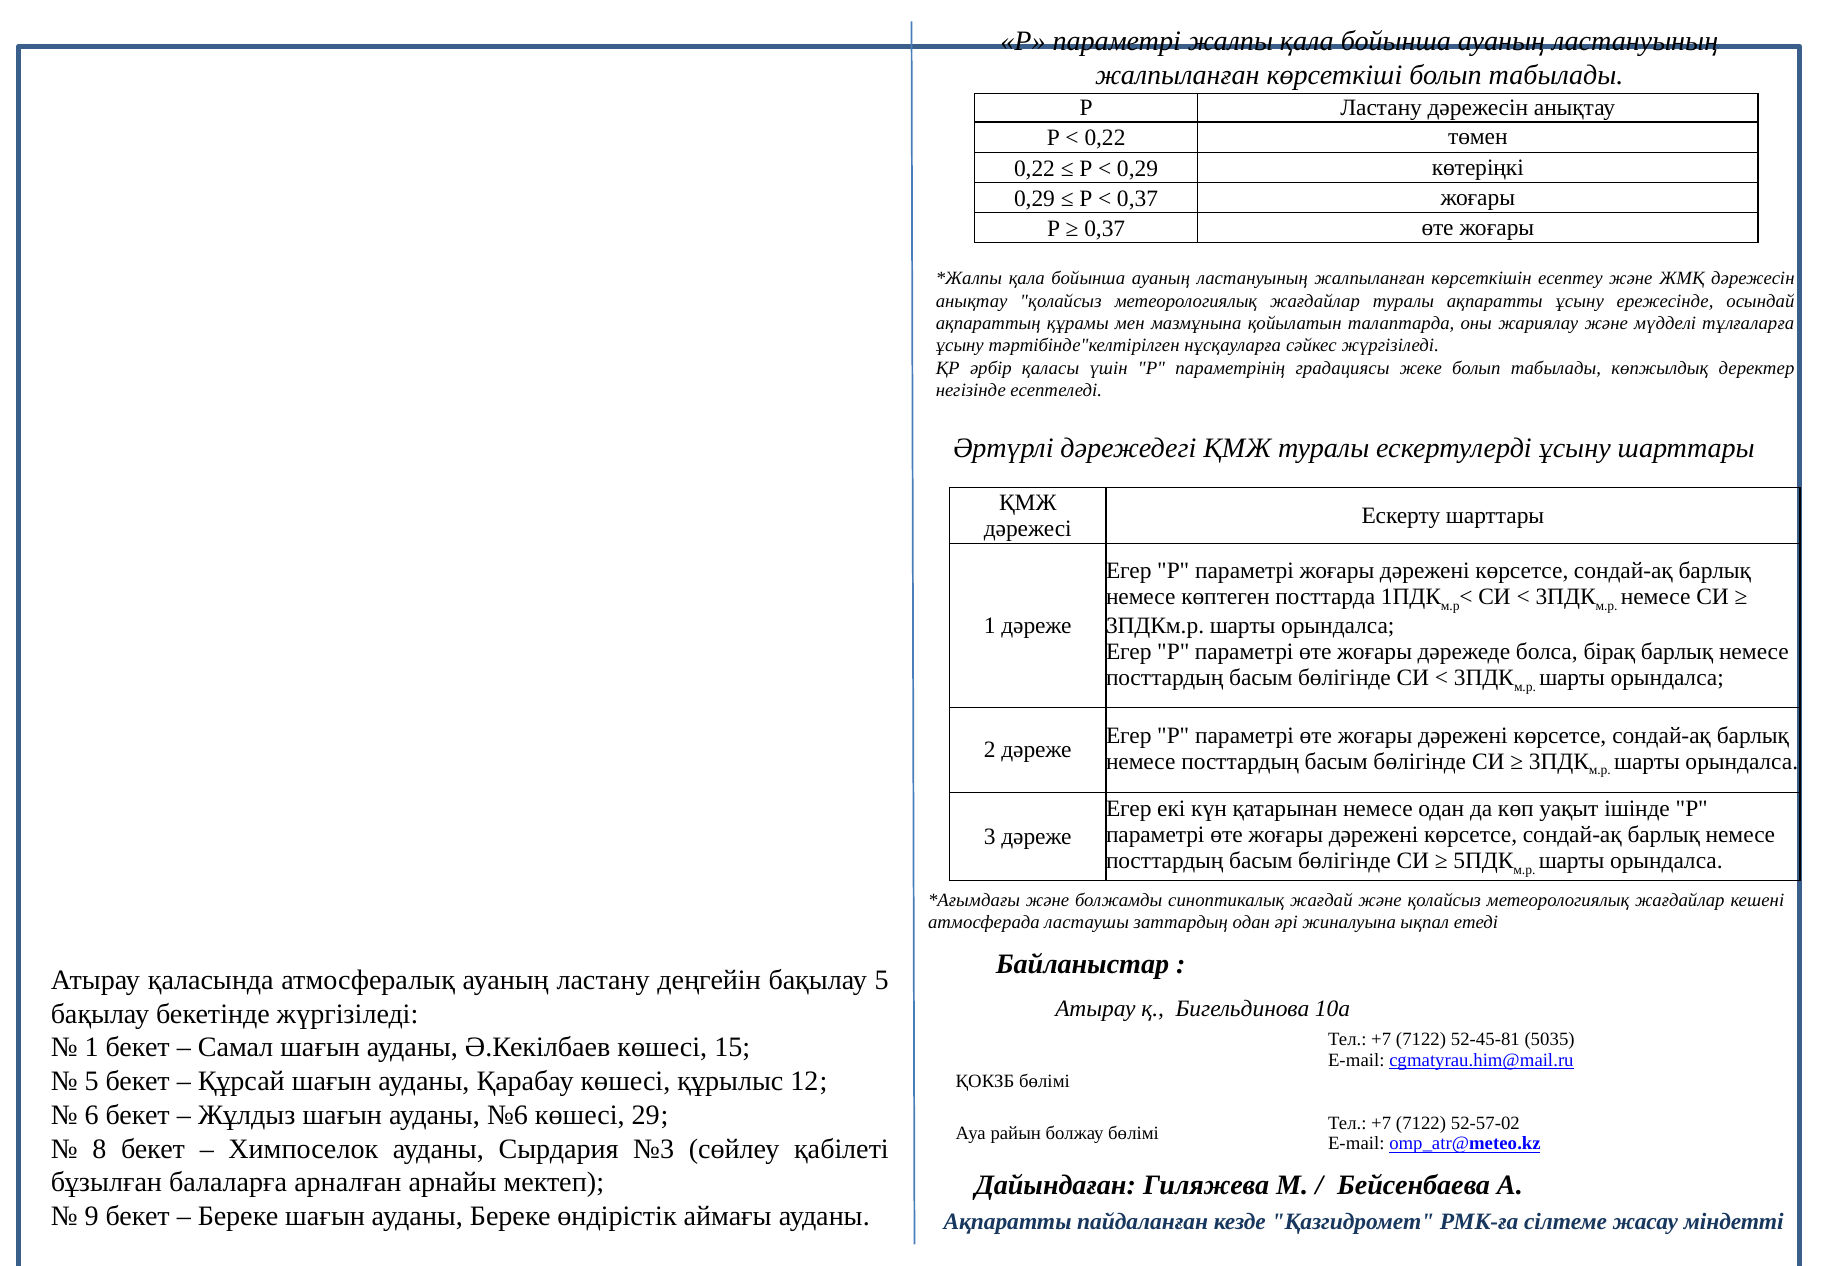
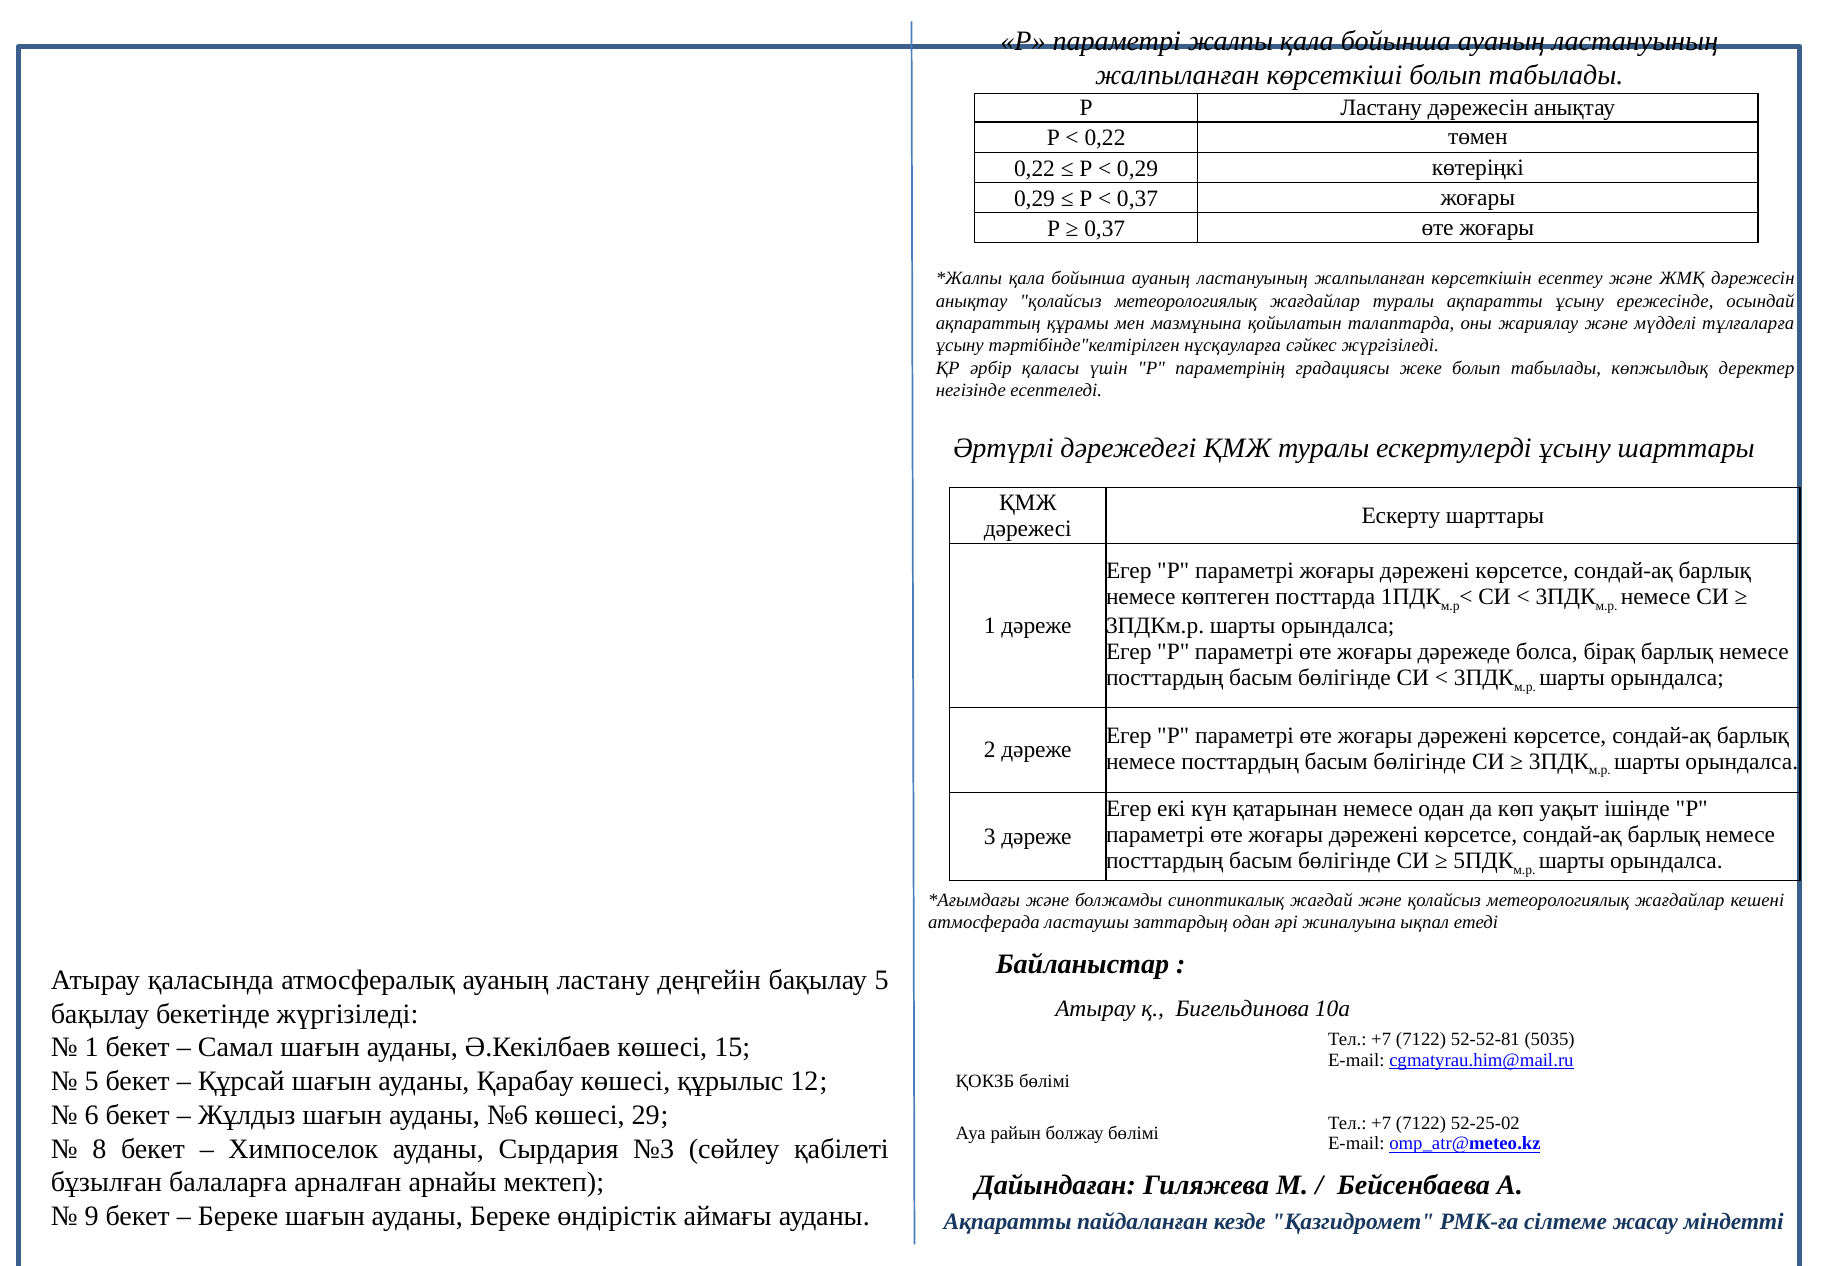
52-45-81: 52-45-81 -> 52-52-81
52-57-02: 52-57-02 -> 52-25-02
